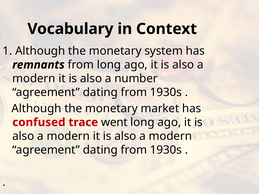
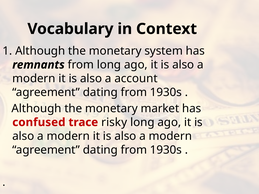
number: number -> account
went: went -> risky
